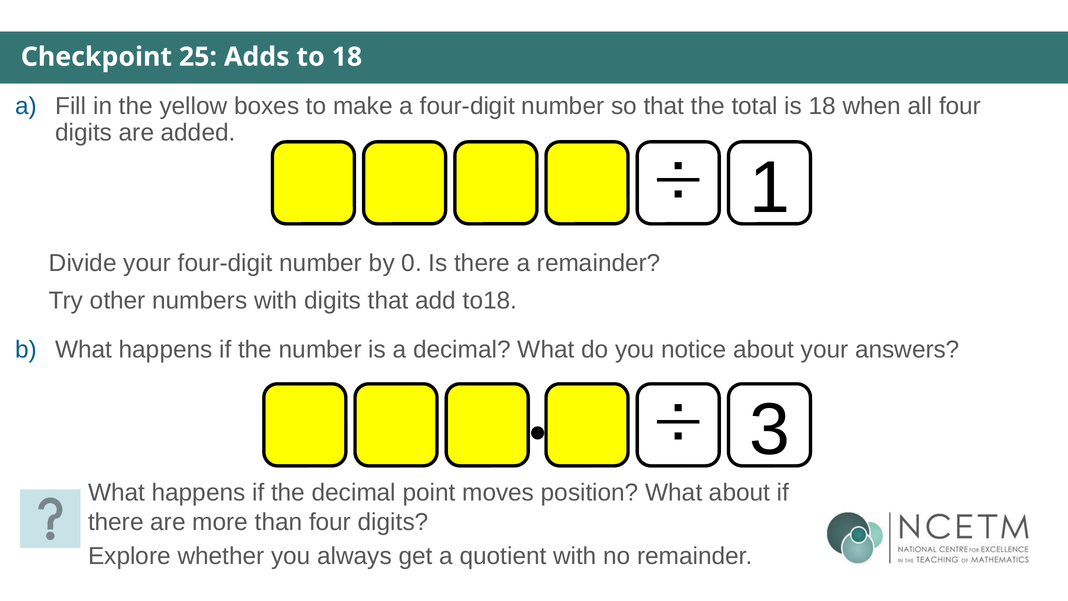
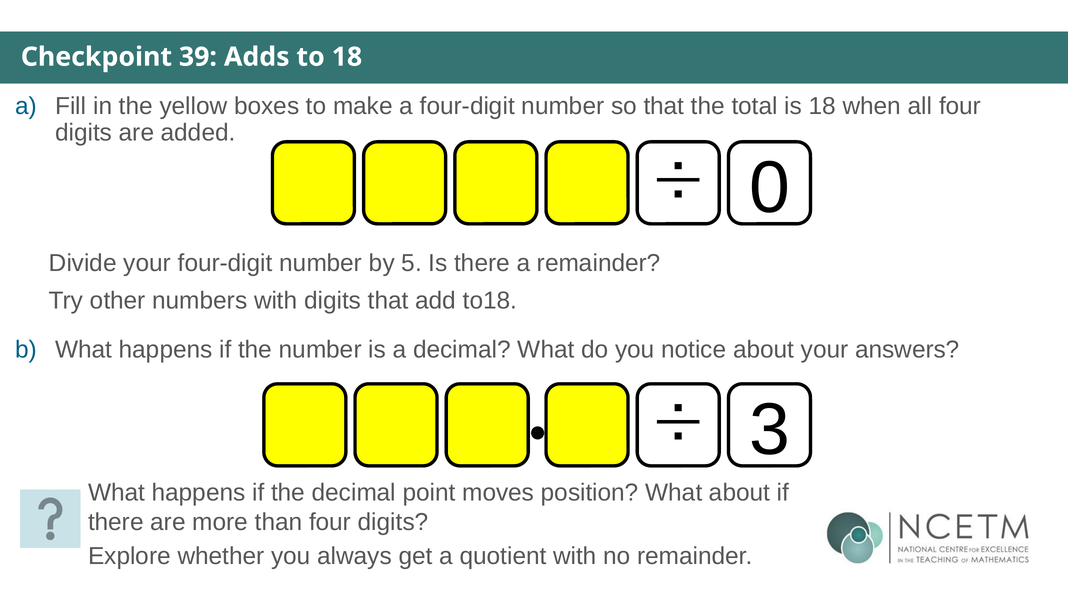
25: 25 -> 39
1: 1 -> 0
0: 0 -> 5
